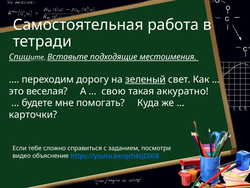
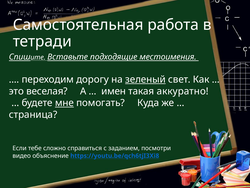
свою: свою -> имен
мне underline: none -> present
карточки: карточки -> страница
